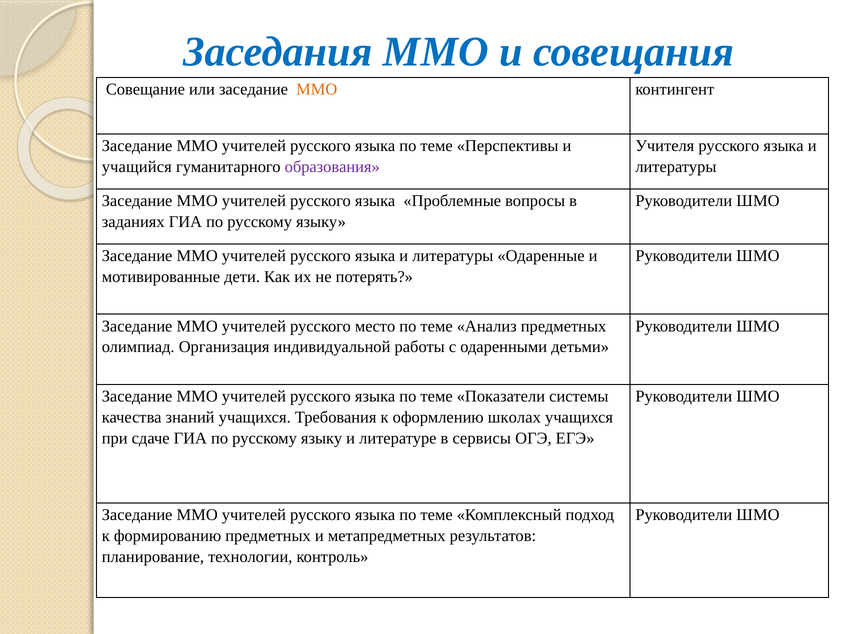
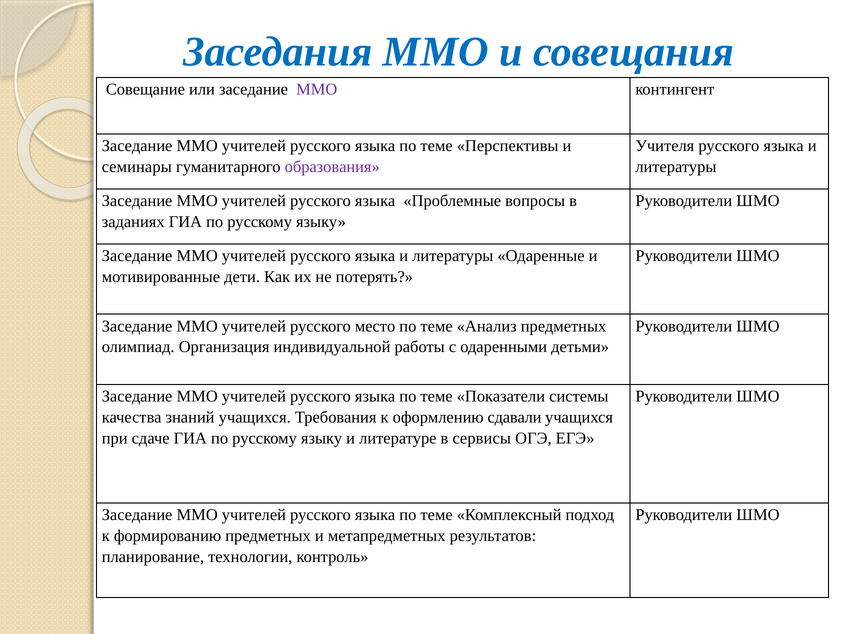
ММО at (317, 89) colour: orange -> purple
учащийся: учащийся -> семинары
школах: школах -> сдавали
